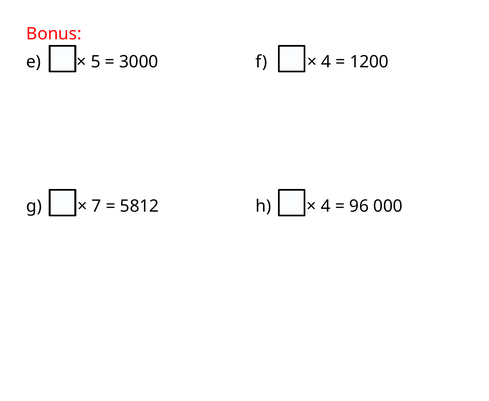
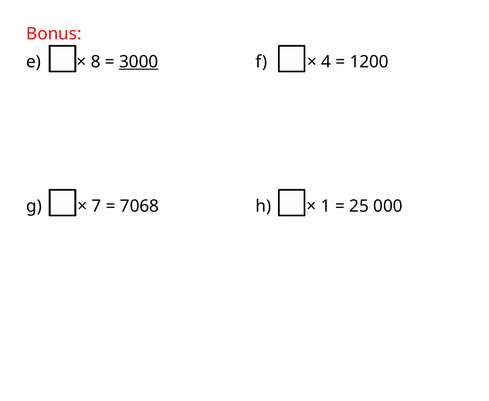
5: 5 -> 8
3000 underline: none -> present
5812: 5812 -> 7068
4 at (326, 206): 4 -> 1
96: 96 -> 25
